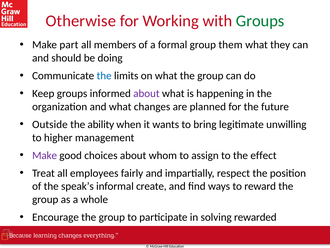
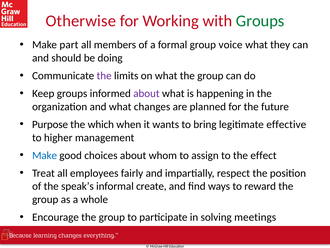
them: them -> voice
the at (104, 76) colour: blue -> purple
Outside: Outside -> Purpose
ability: ability -> which
unwilling: unwilling -> effective
Make at (45, 155) colour: purple -> blue
rewarded: rewarded -> meetings
